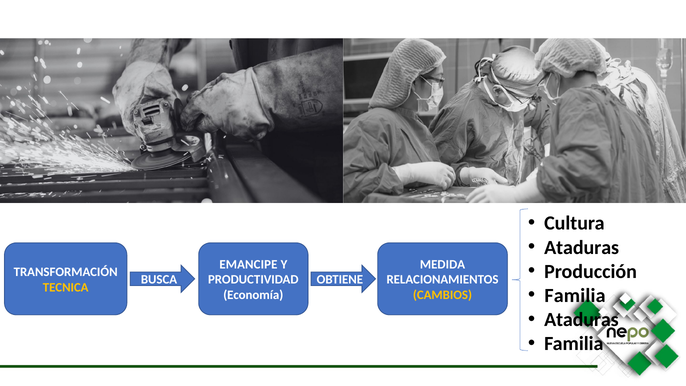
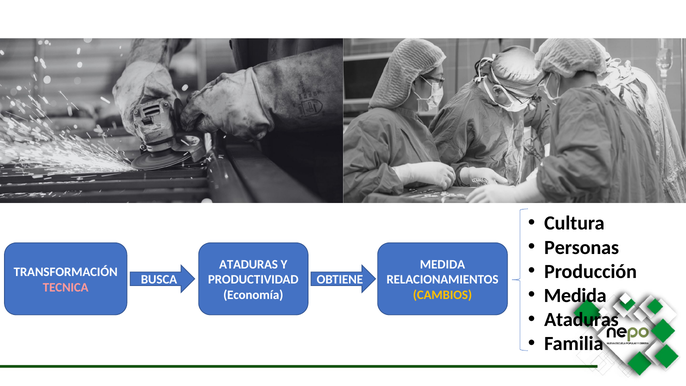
Ataduras at (582, 247): Ataduras -> Personas
EMANCIPE at (248, 264): EMANCIPE -> ATADURAS
TECNICA colour: yellow -> pink
Familia at (575, 295): Familia -> Medida
